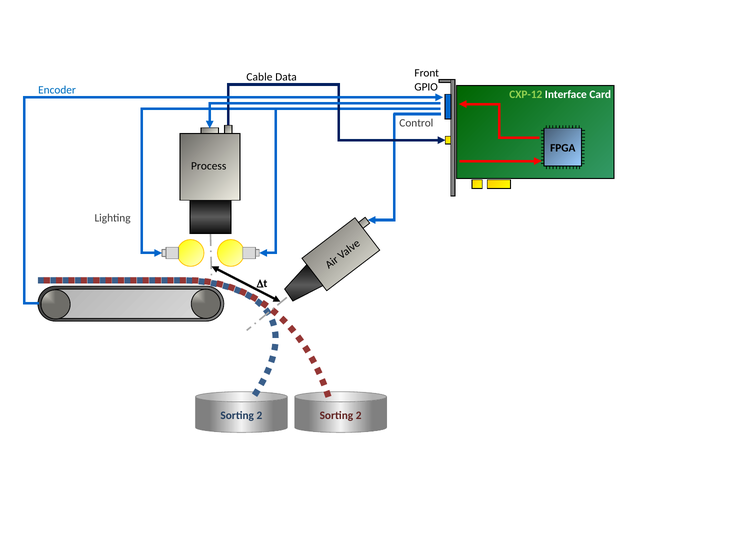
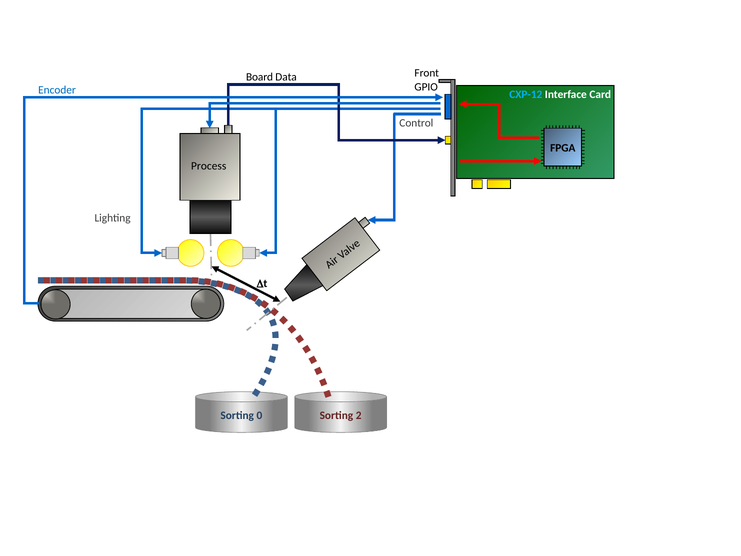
Cable: Cable -> Board
CXP-12 colour: light green -> light blue
2 at (259, 415): 2 -> 0
